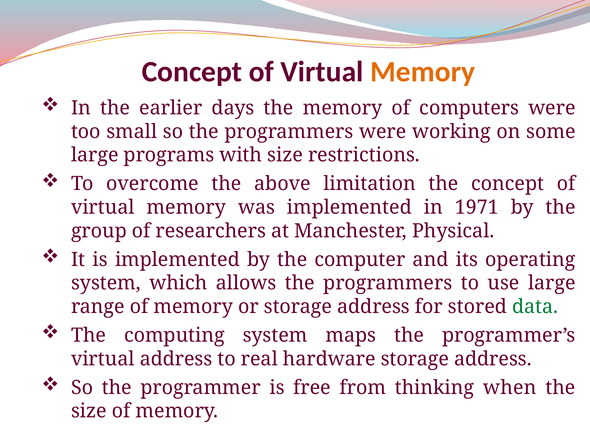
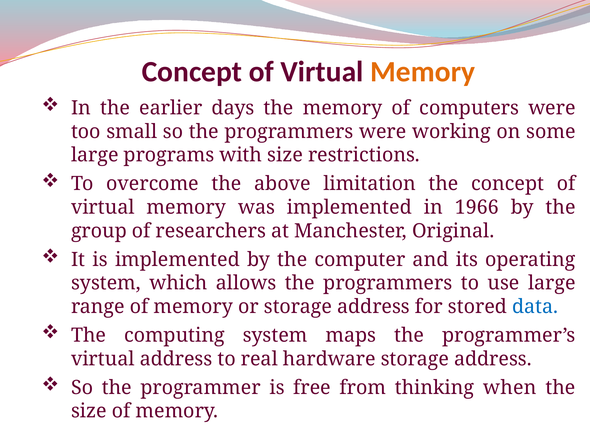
1971: 1971 -> 1966
Physical: Physical -> Original
data colour: green -> blue
